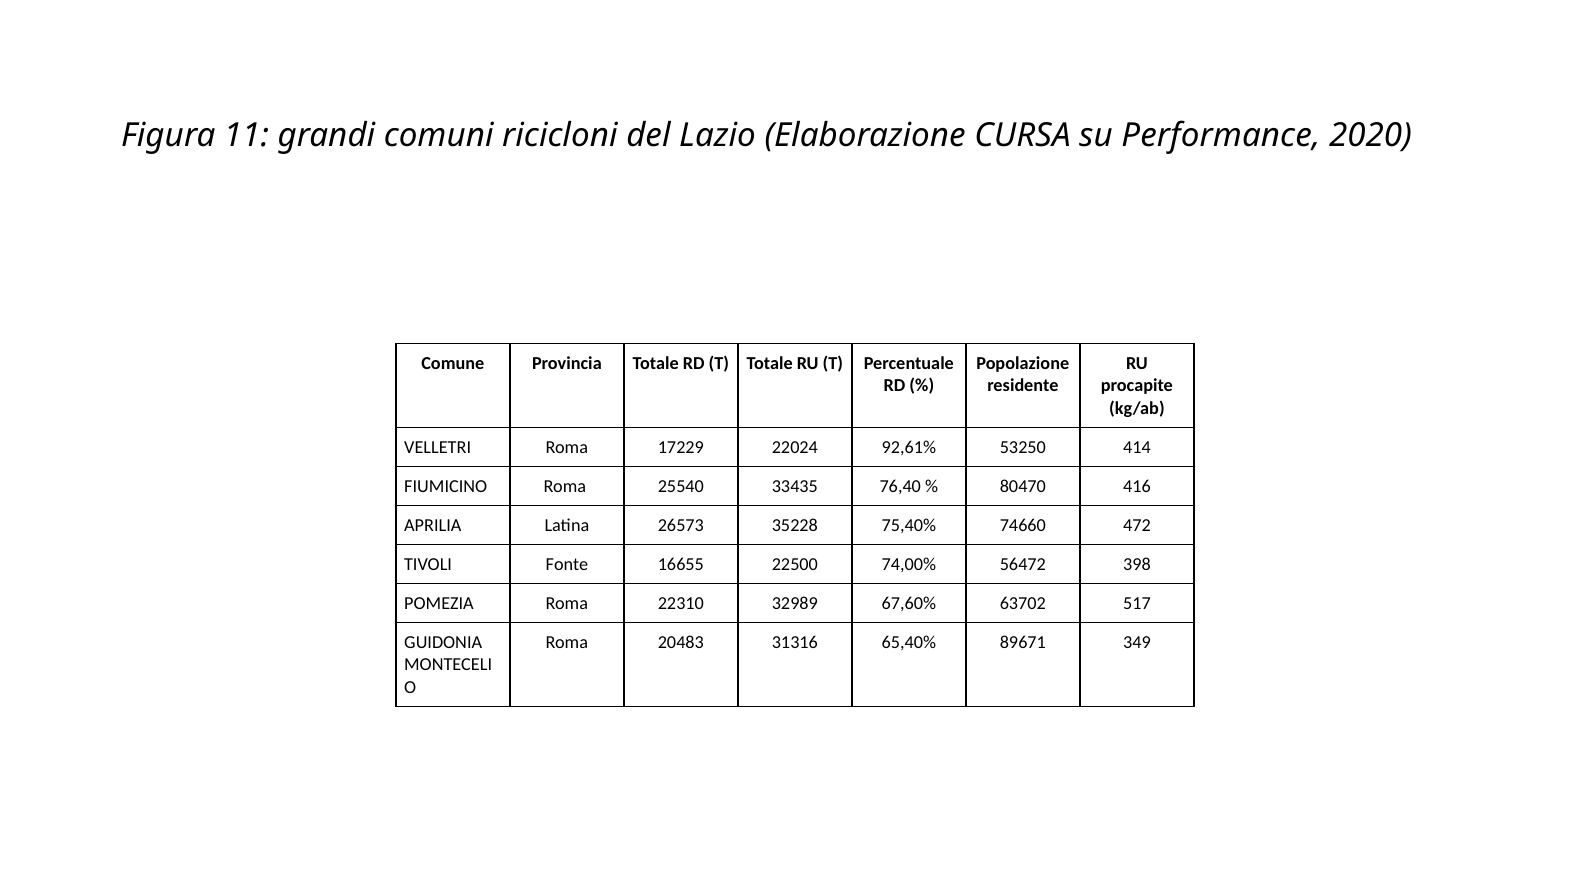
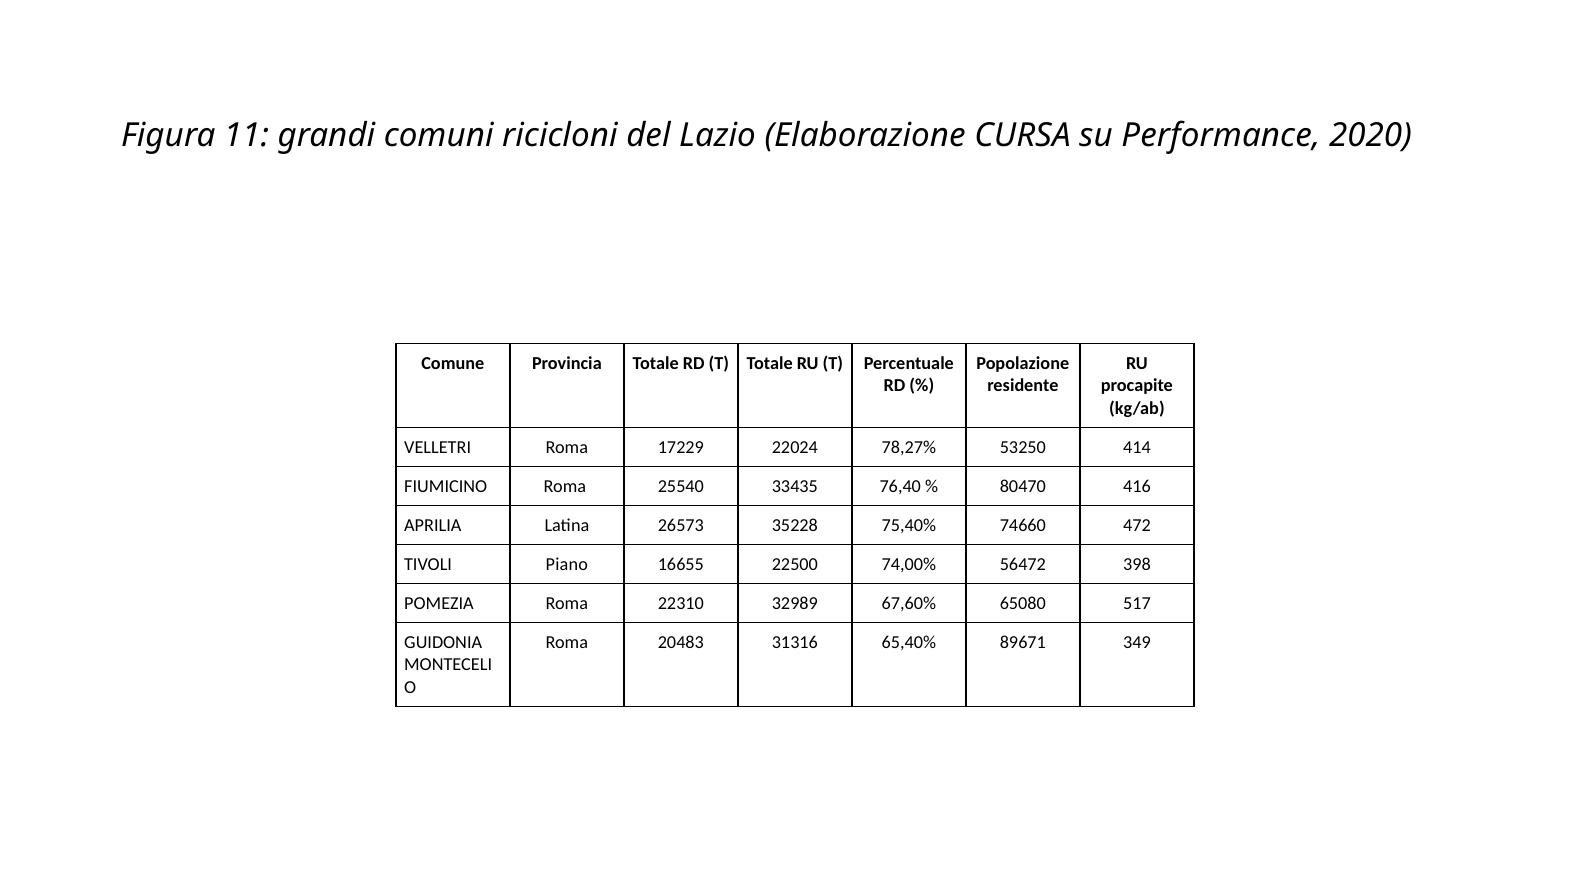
92,61%: 92,61% -> 78,27%
Fonte: Fonte -> Piano
63702: 63702 -> 65080
